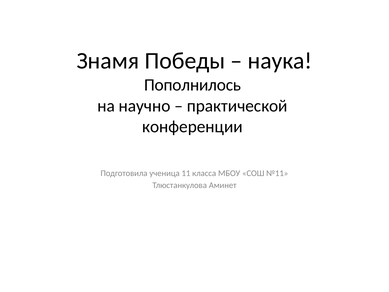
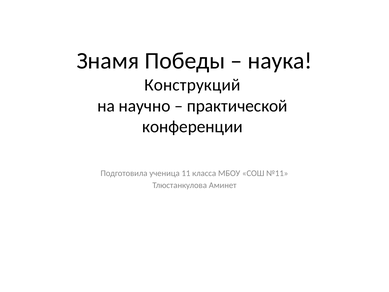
Пополнилось: Пополнилось -> Конструкций
